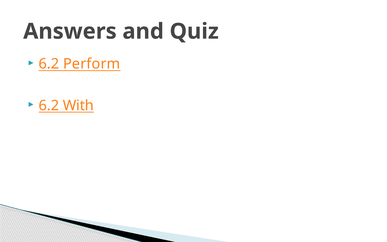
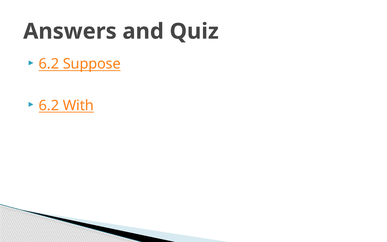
Perform: Perform -> Suppose
